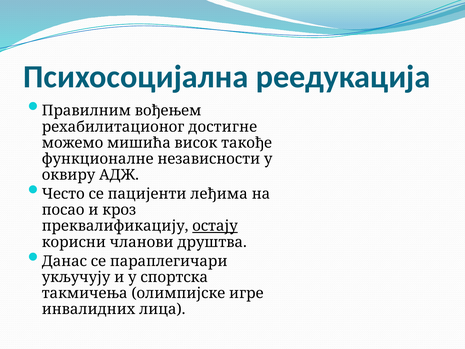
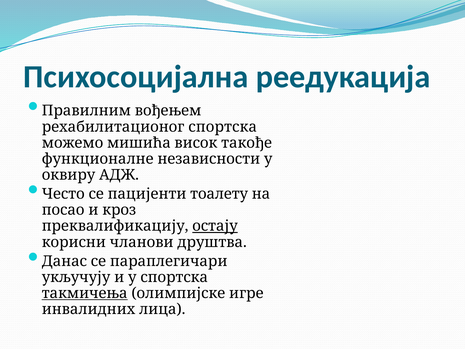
рехабилитационог достигне: достигне -> спортска
леђима: леђима -> тоалету
такмичења underline: none -> present
